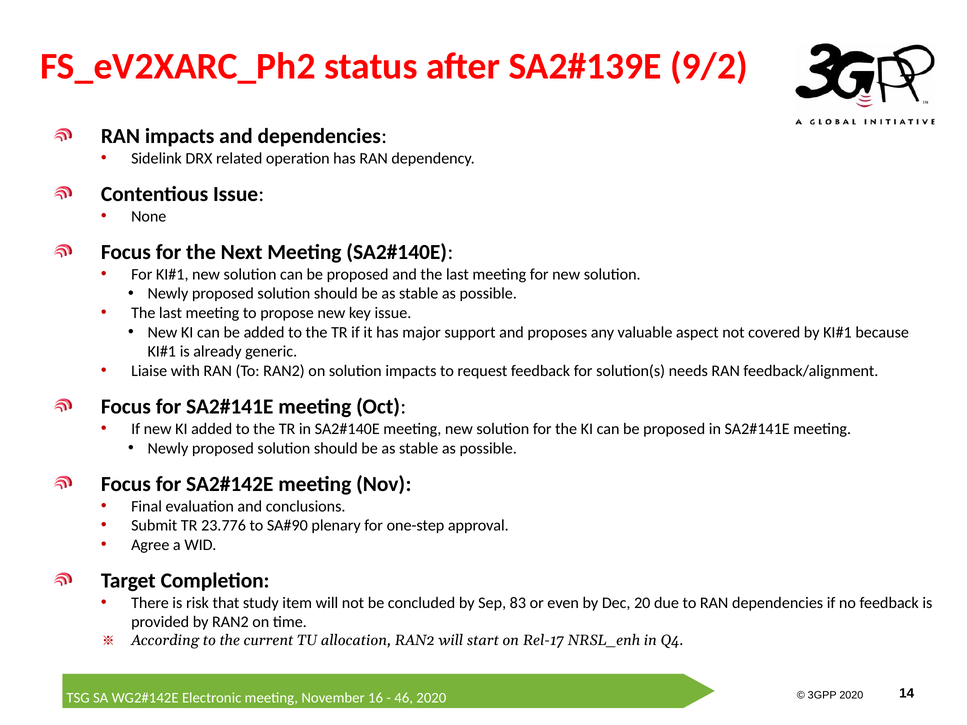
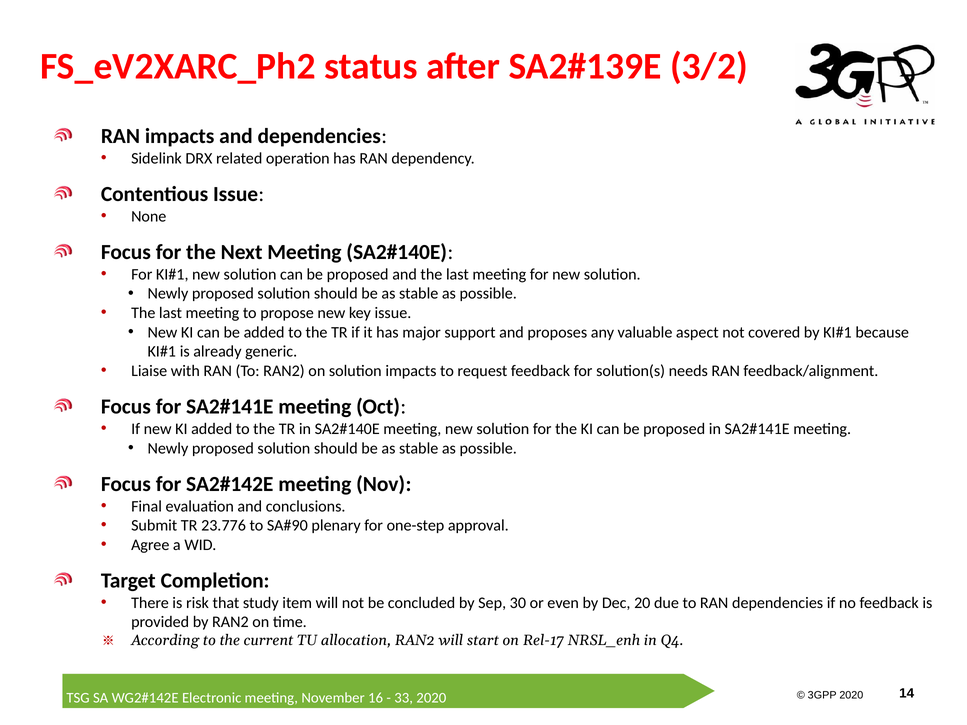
9/2: 9/2 -> 3/2
83: 83 -> 30
46: 46 -> 33
